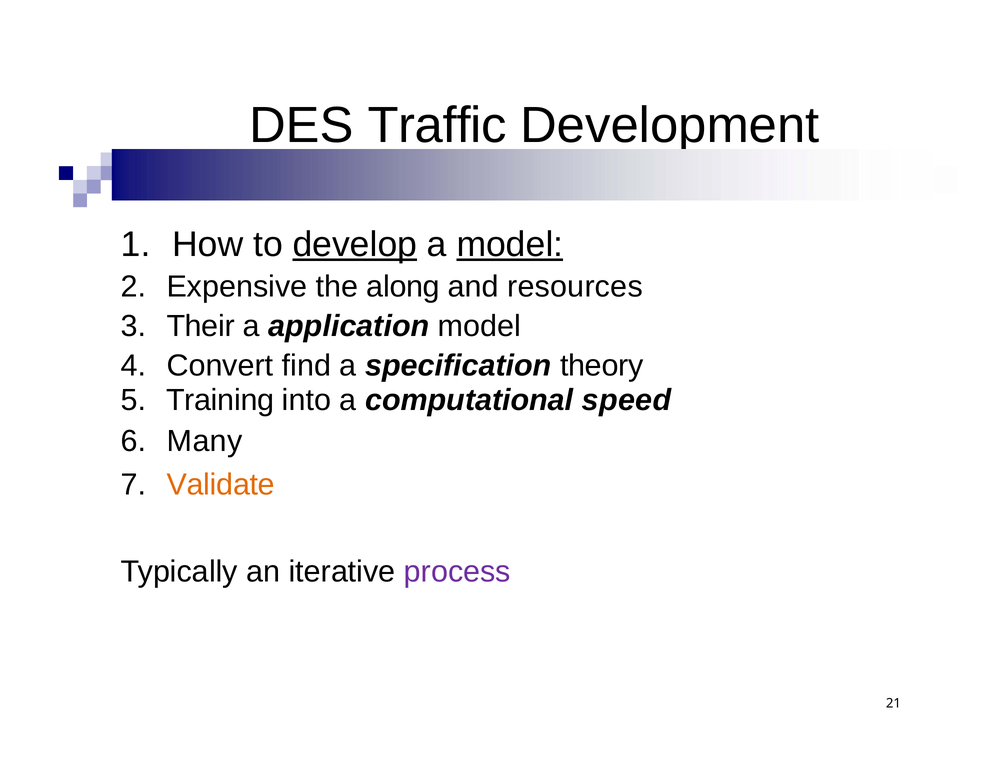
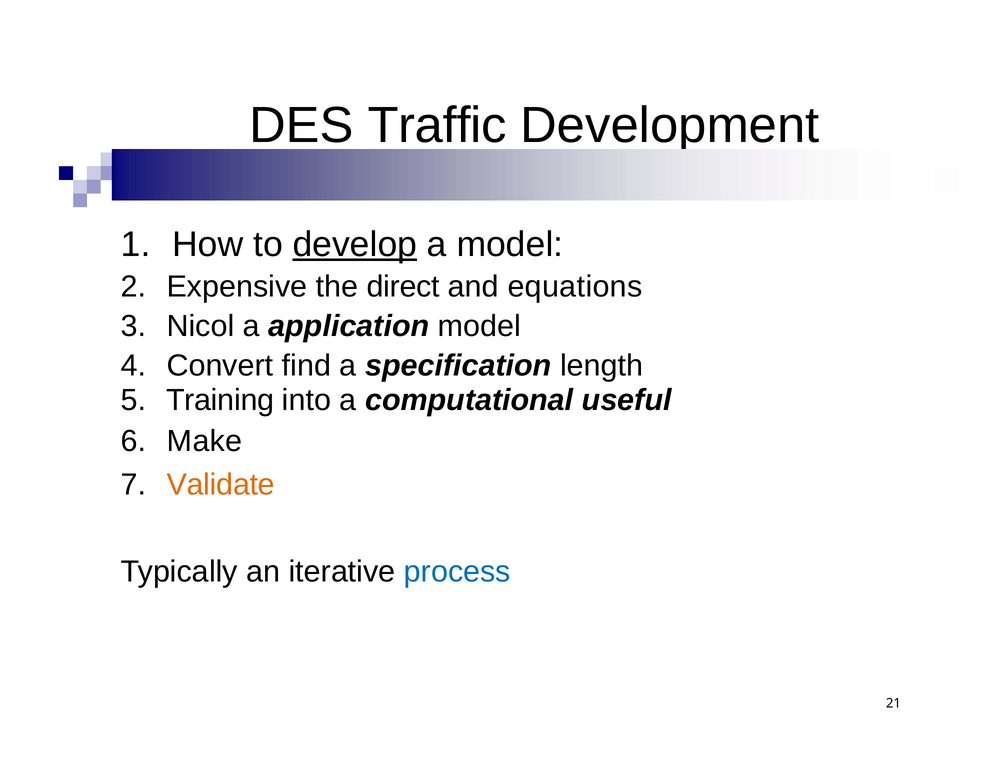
model at (510, 245) underline: present -> none
along: along -> direct
resources: resources -> equations
Their: Their -> Nicol
theory: theory -> length
speed: speed -> useful
Many: Many -> Make
process colour: purple -> blue
